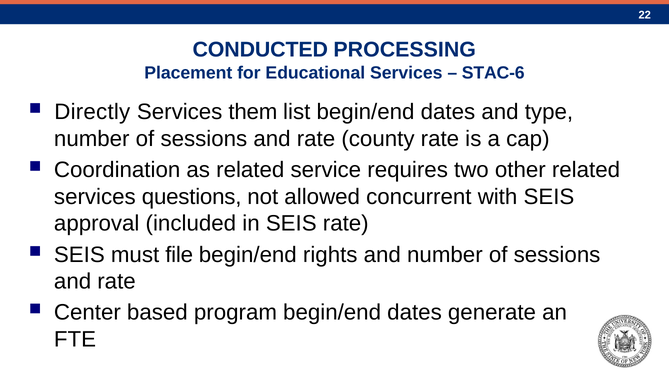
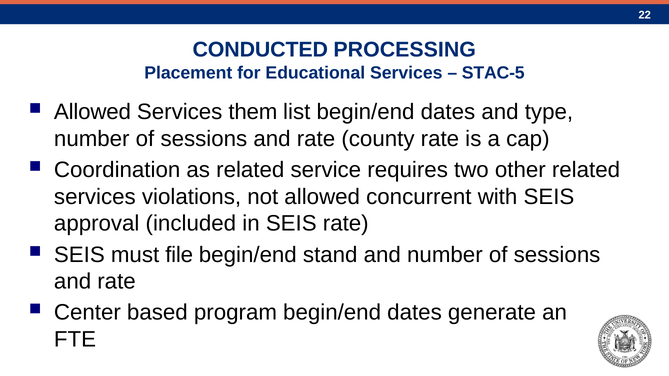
STAC-6: STAC-6 -> STAC-5
Directly at (92, 112): Directly -> Allowed
questions: questions -> violations
rights: rights -> stand
